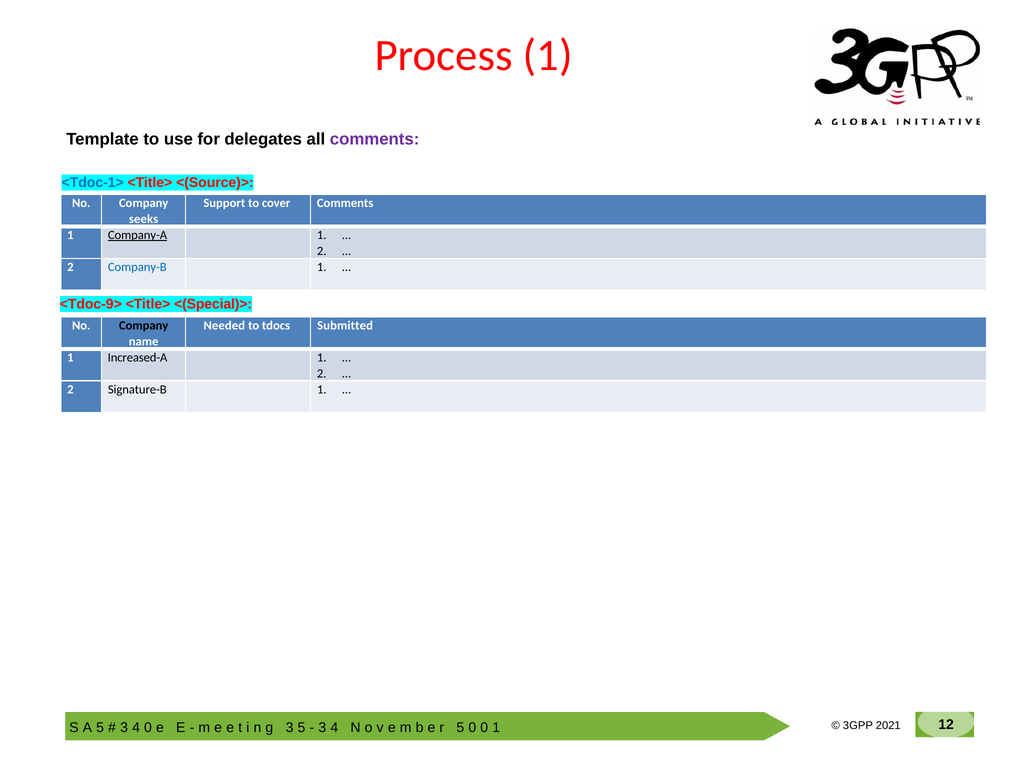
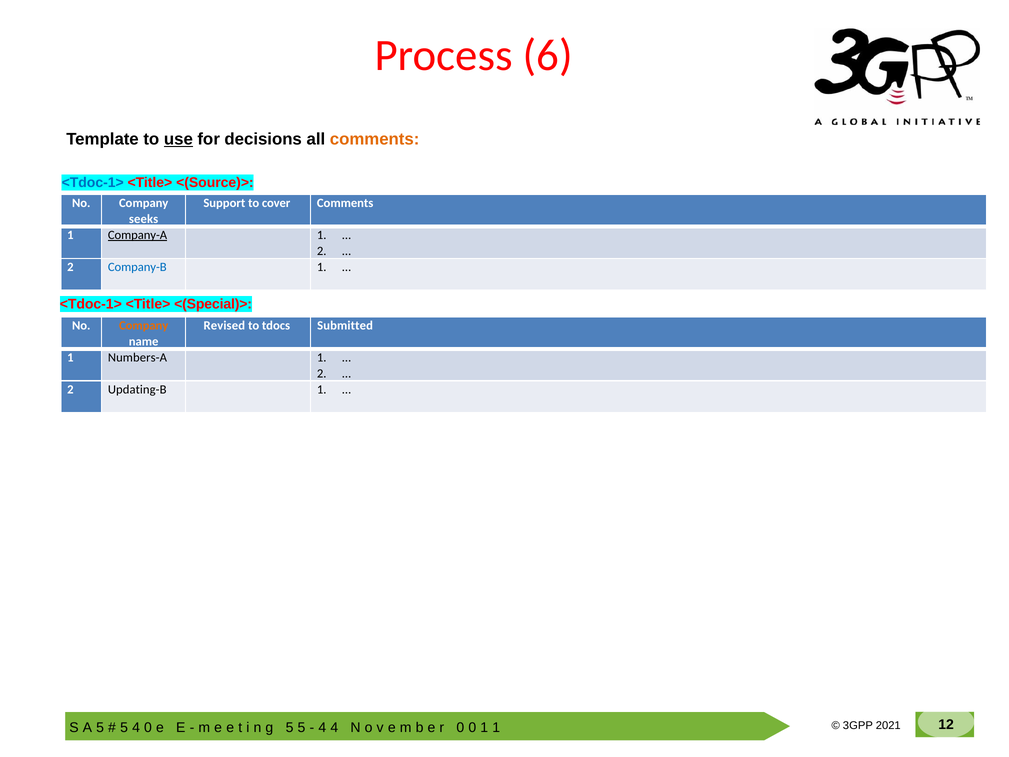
Process 1: 1 -> 6
use underline: none -> present
delegates: delegates -> decisions
comments at (375, 139) colour: purple -> orange
<Tdoc-9> at (91, 304): <Tdoc-9> -> <Tdoc-1>
Company at (144, 325) colour: black -> orange
Needed: Needed -> Revised
Increased-A: Increased-A -> Numbers-A
Signature-B: Signature-B -> Updating-B
3 at (124, 728): 3 -> 5
3 at (290, 728): 3 -> 5
3 at (322, 728): 3 -> 4
5 at (460, 728): 5 -> 0
0 at (484, 728): 0 -> 1
